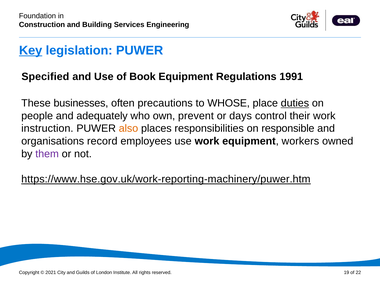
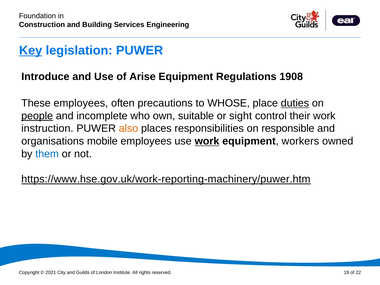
Specified: Specified -> Introduce
Book: Book -> Arise
1991: 1991 -> 1908
These businesses: businesses -> employees
people underline: none -> present
adequately: adequately -> incomplete
prevent: prevent -> suitable
days: days -> sight
record: record -> mobile
work at (207, 141) underline: none -> present
them colour: purple -> blue
